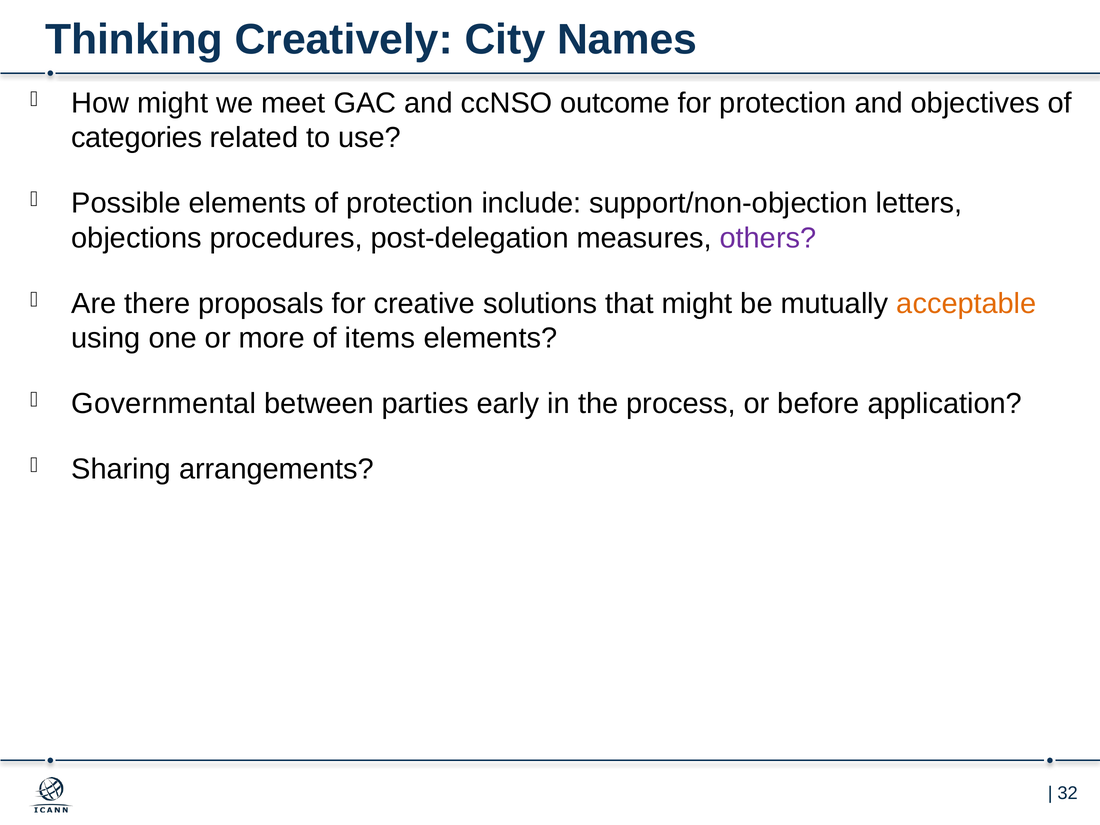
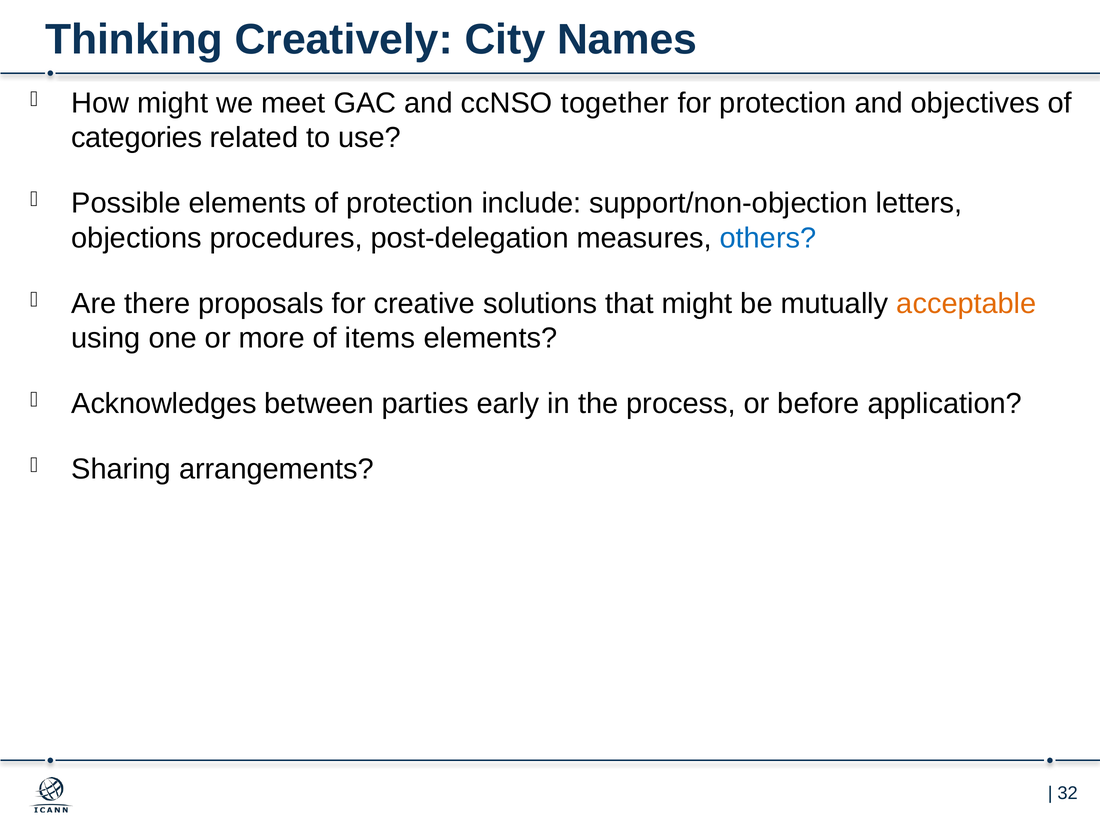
outcome: outcome -> together
others colour: purple -> blue
Governmental: Governmental -> Acknowledges
